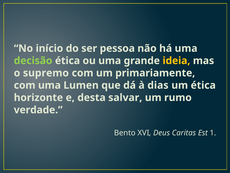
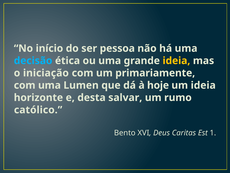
decisão colour: light green -> light blue
supremo: supremo -> iniciação
dias: dias -> hoje
um ética: ética -> ideia
verdade: verdade -> católico
